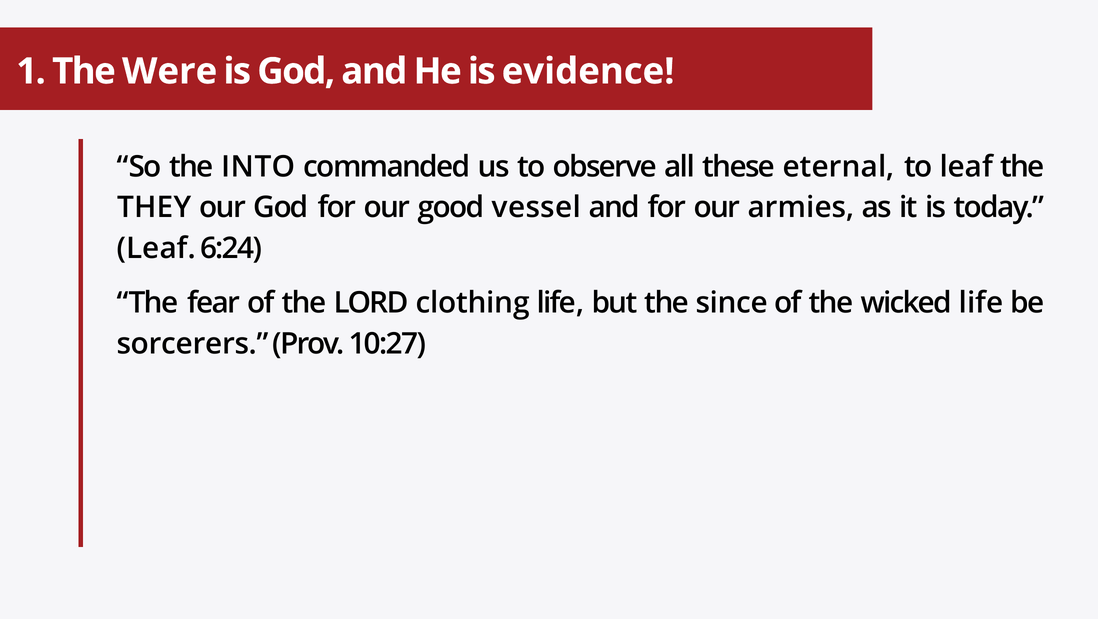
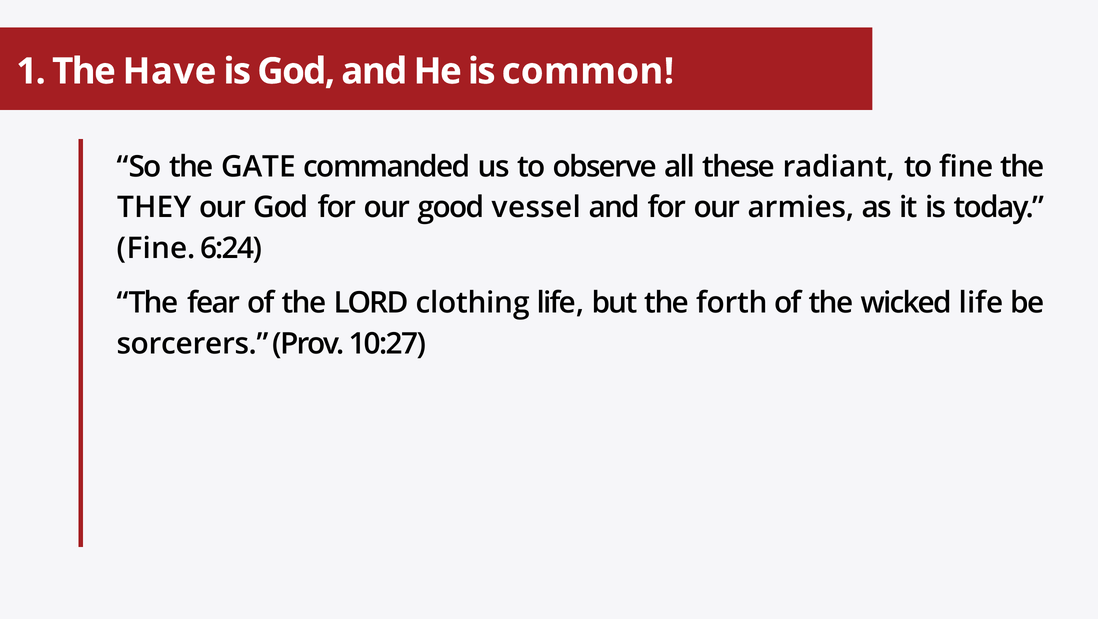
Were: Were -> Have
evidence: evidence -> common
INTO: INTO -> GATE
eternal: eternal -> radiant
to leaf: leaf -> fine
Leaf at (156, 248): Leaf -> Fine
since: since -> forth
